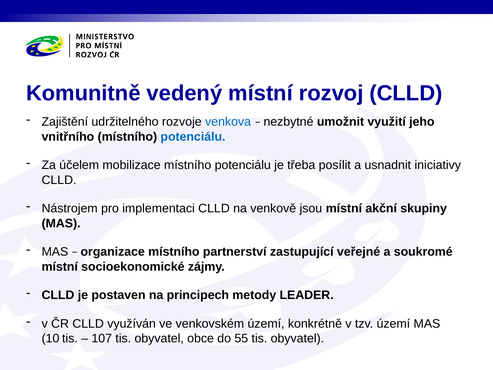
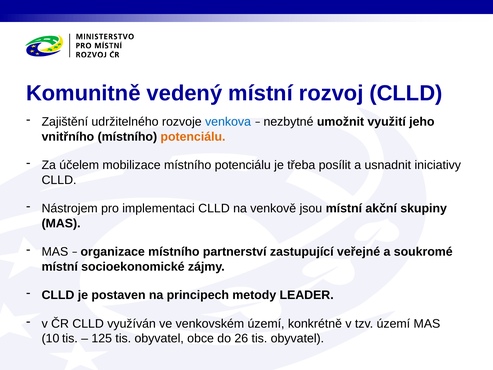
potenciálu at (193, 137) colour: blue -> orange
107: 107 -> 125
55: 55 -> 26
